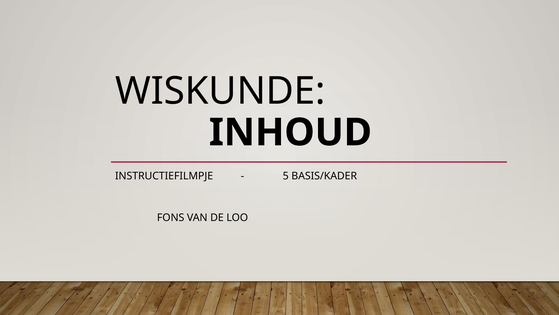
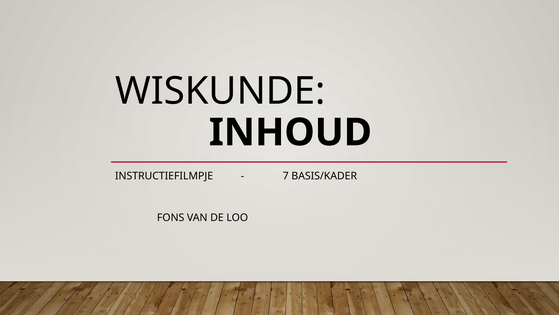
5: 5 -> 7
